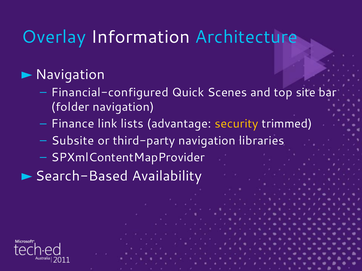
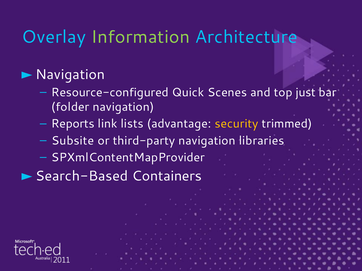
Information colour: white -> light green
Financial-configured: Financial-configured -> Resource-configured
site: site -> just
Finance: Finance -> Reports
Availability: Availability -> Containers
